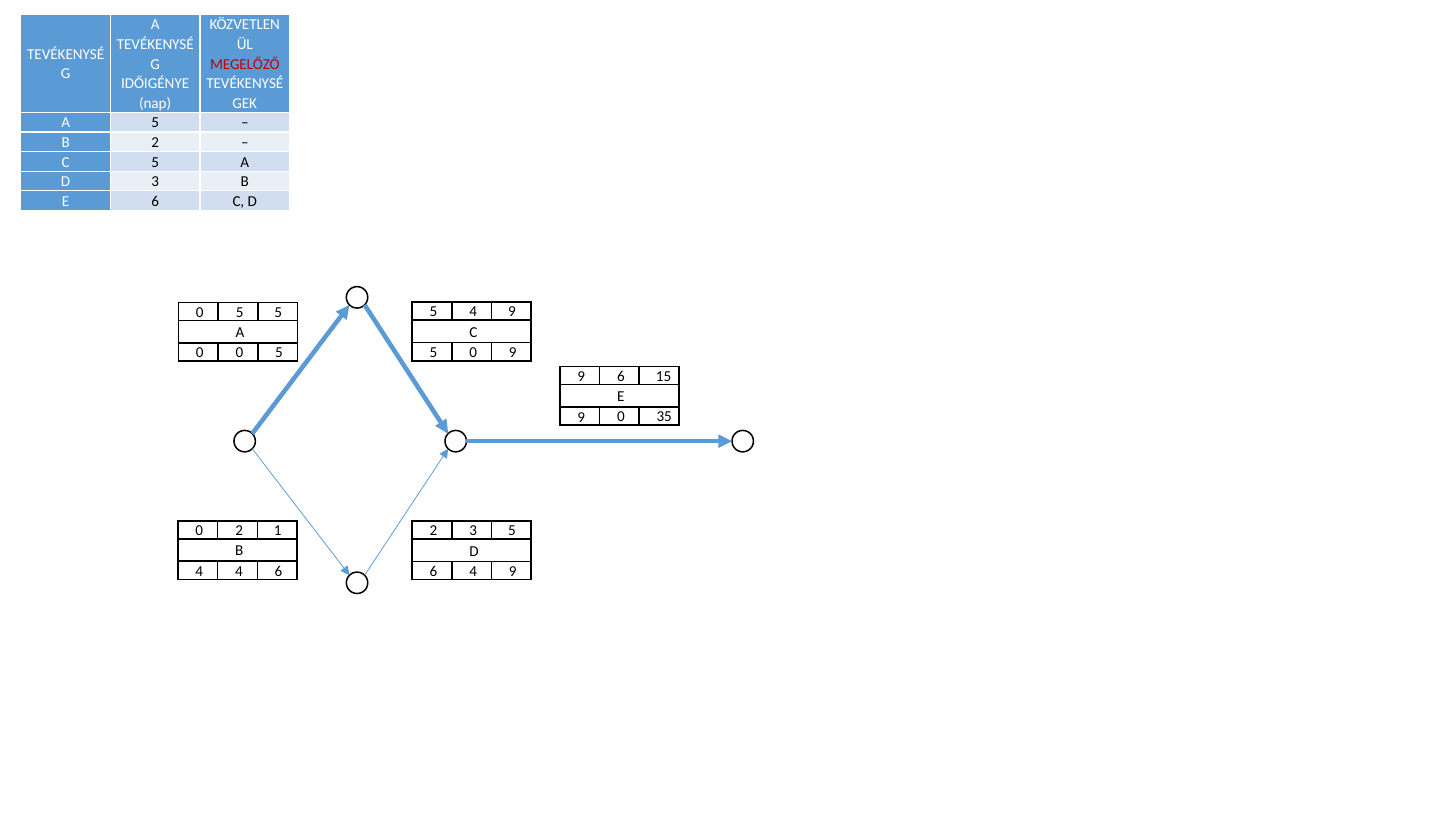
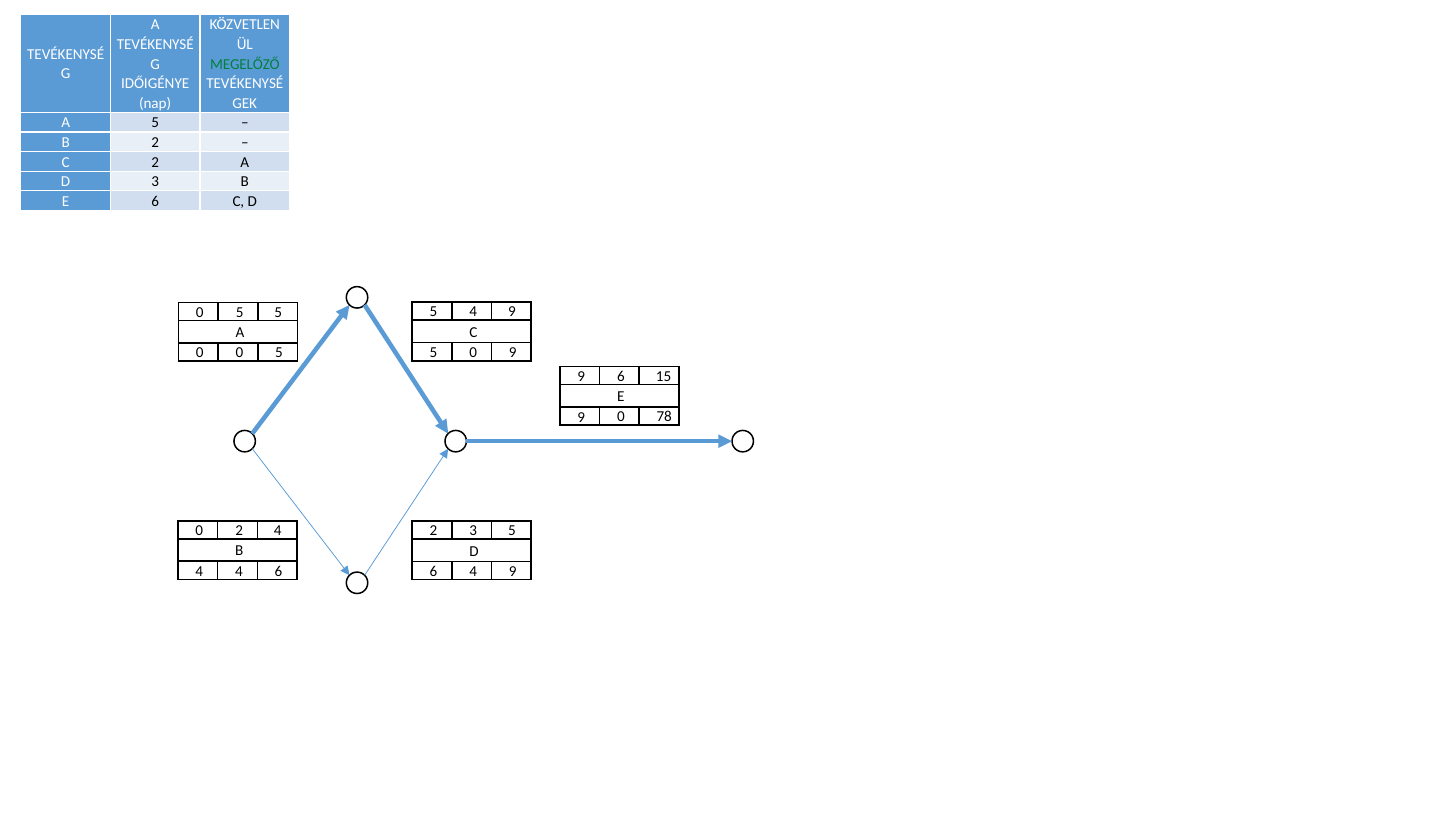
MEGELŐZŐ colour: red -> green
5 at (155, 162): 5 -> 2
35: 35 -> 78
2 1: 1 -> 4
